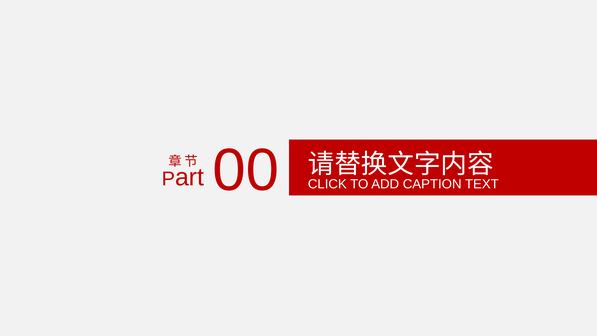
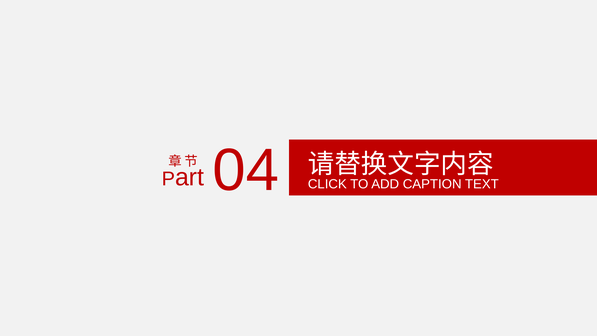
00: 00 -> 04
